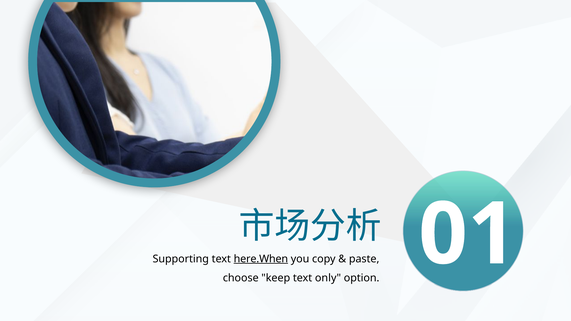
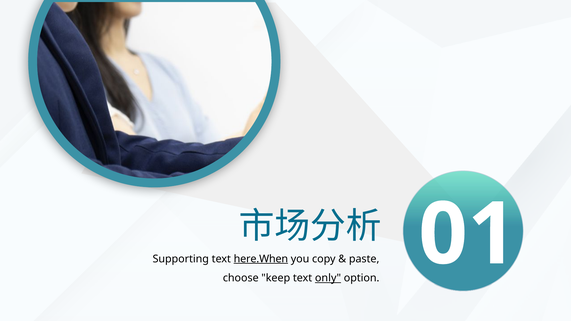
only underline: none -> present
